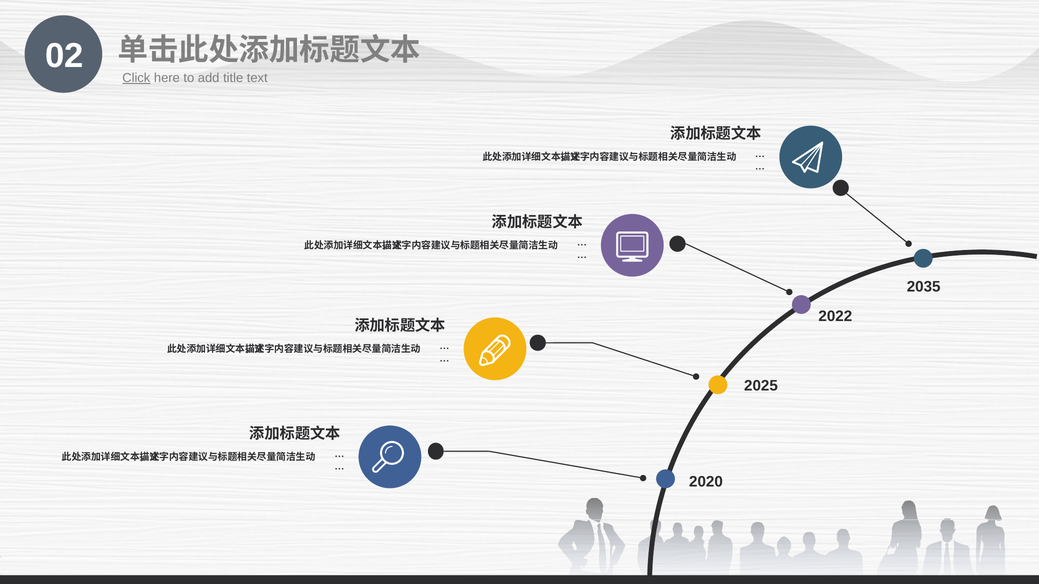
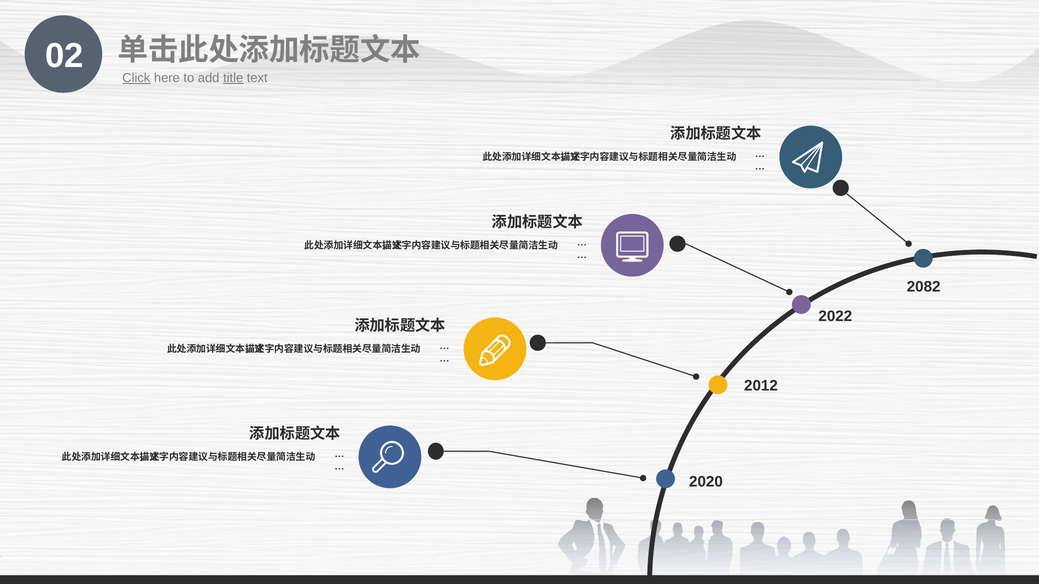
title underline: none -> present
2035: 2035 -> 2082
2025: 2025 -> 2012
